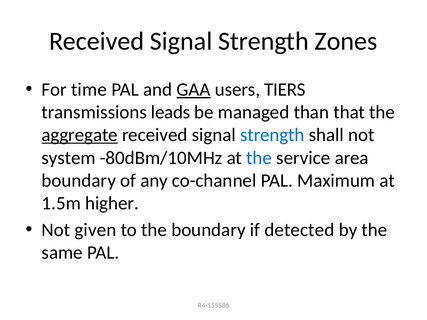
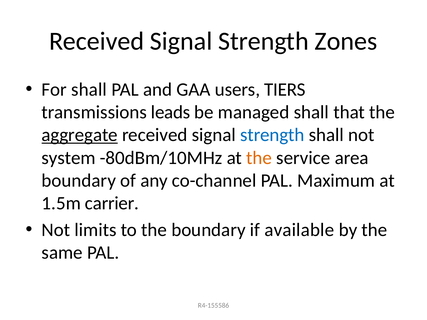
For time: time -> shall
GAA underline: present -> none
managed than: than -> shall
the at (259, 158) colour: blue -> orange
higher: higher -> carrier
given: given -> limits
detected: detected -> available
